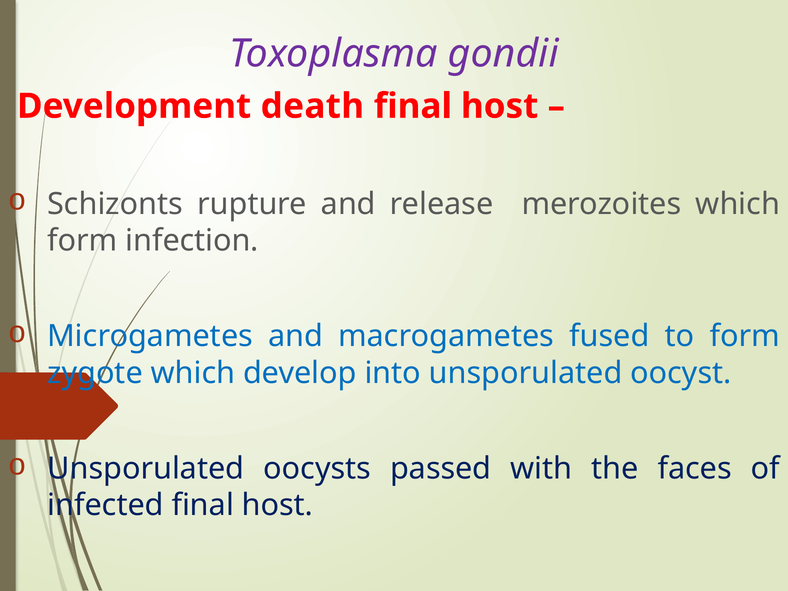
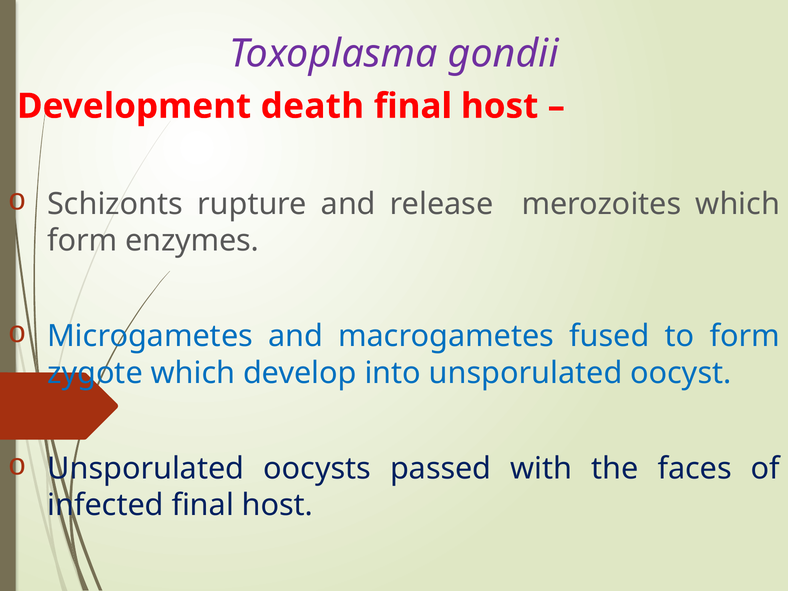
infection: infection -> enzymes
